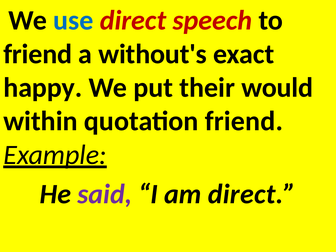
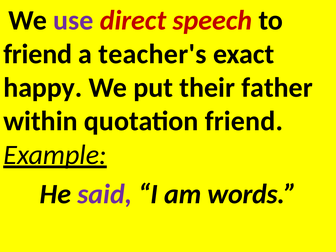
use colour: blue -> purple
without's: without's -> teacher's
would: would -> father
am direct: direct -> words
